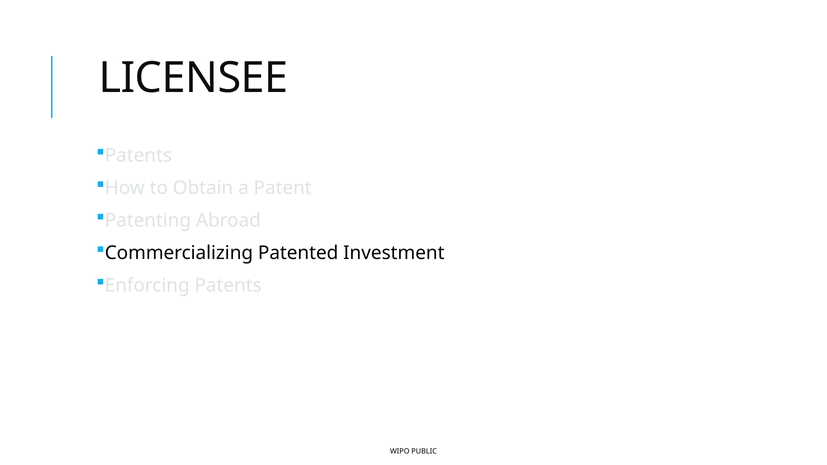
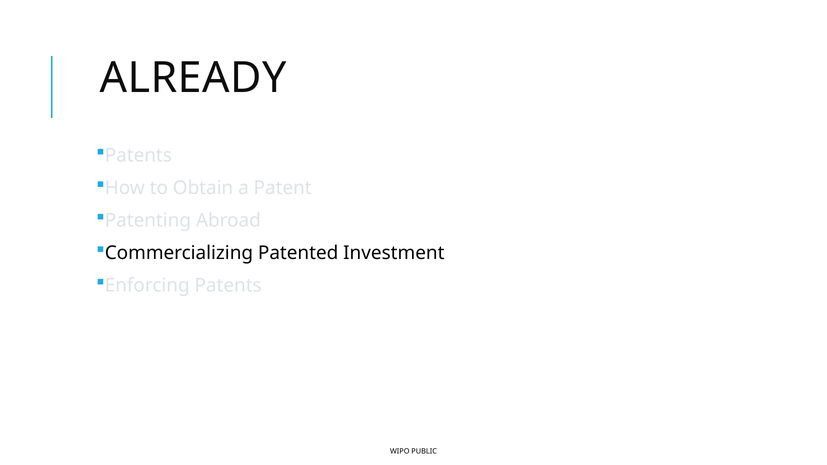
LICENSEE: LICENSEE -> ALREADY
